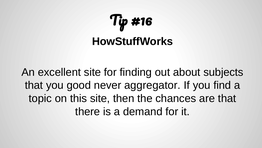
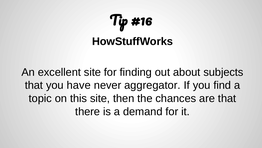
good: good -> have
